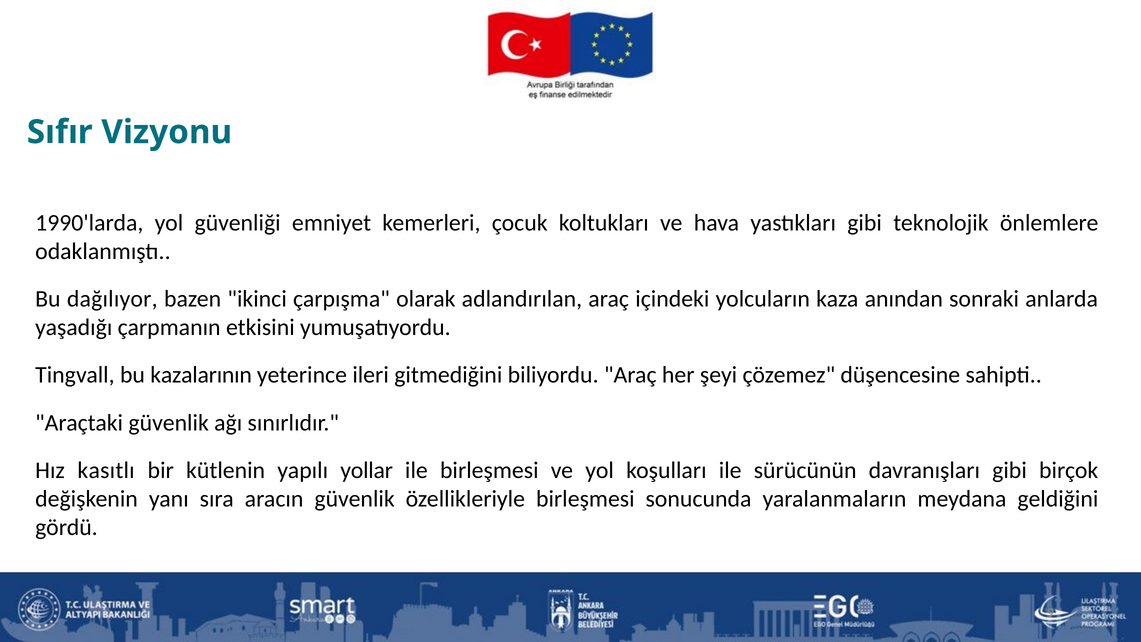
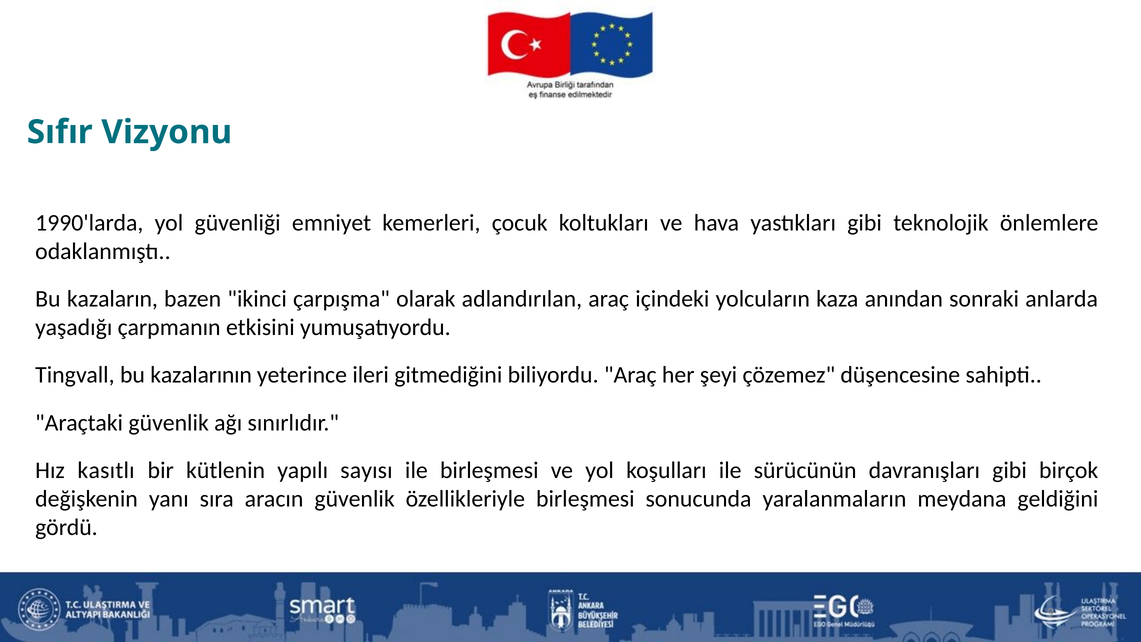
dağılıyor: dağılıyor -> kazaların
yollar: yollar -> sayısı
